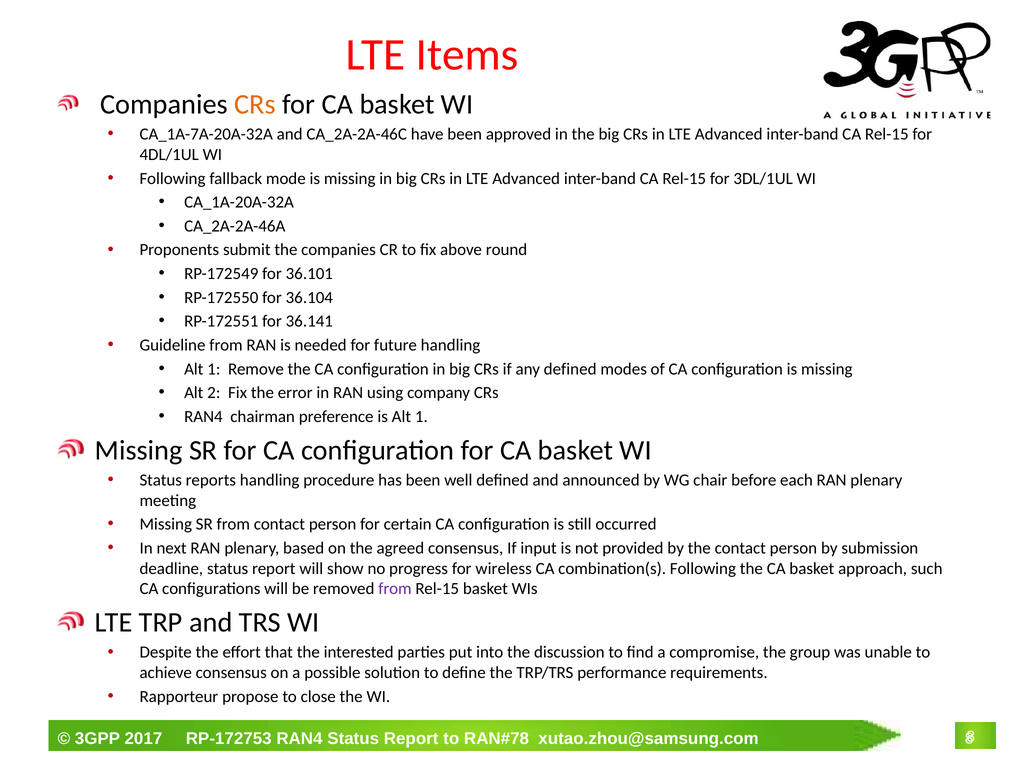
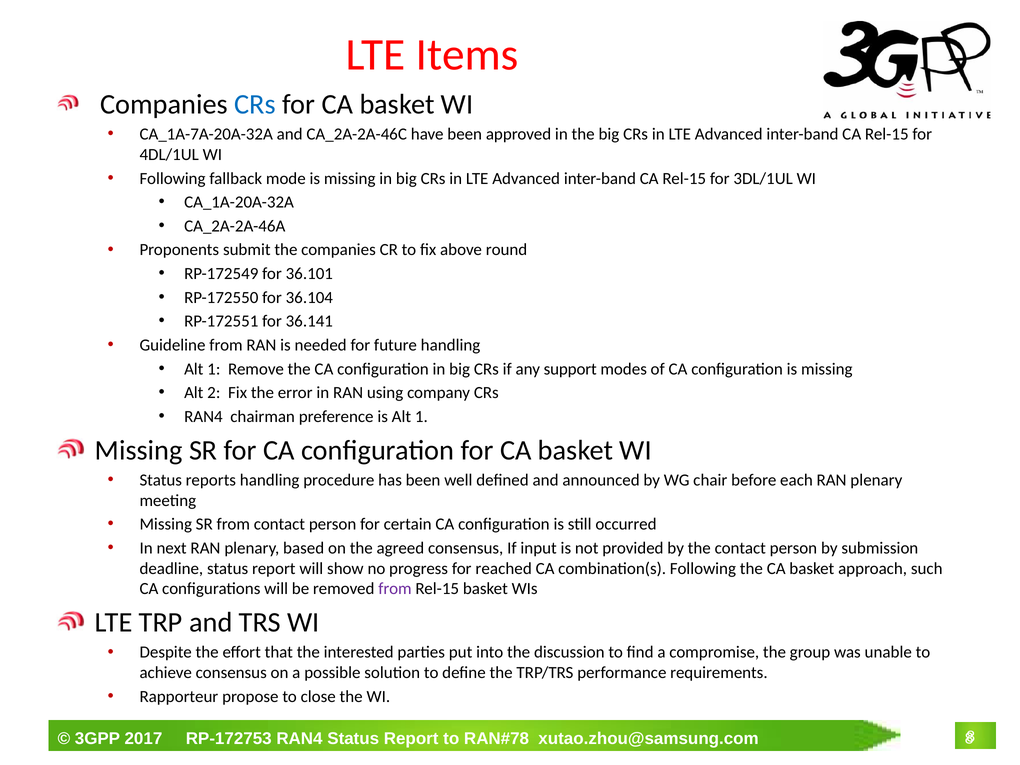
CRs at (255, 104) colour: orange -> blue
any defined: defined -> support
wireless: wireless -> reached
